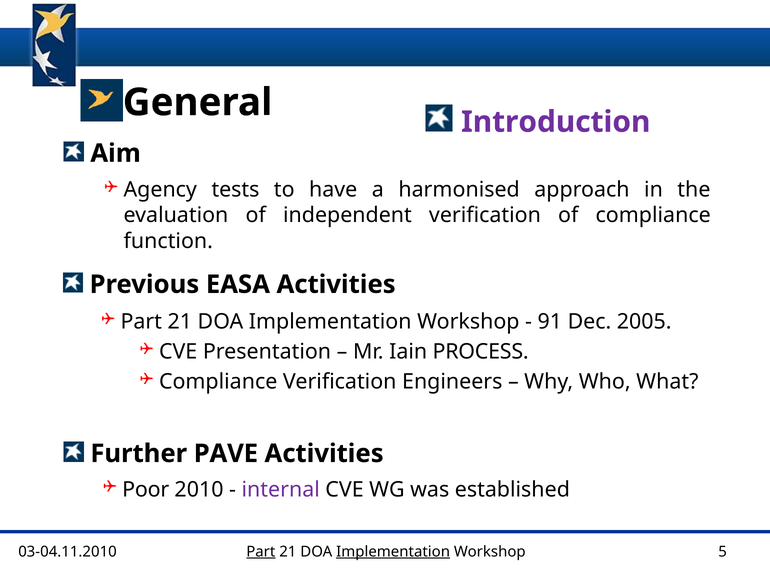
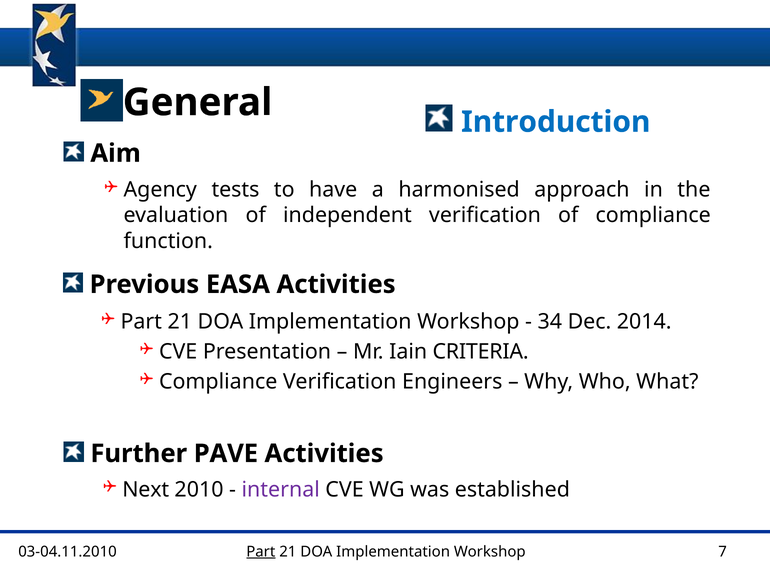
Introduction colour: purple -> blue
91: 91 -> 34
2005: 2005 -> 2014
PROCESS: PROCESS -> CRITERIA
Poor: Poor -> Next
Implementation at (393, 551) underline: present -> none
5: 5 -> 7
